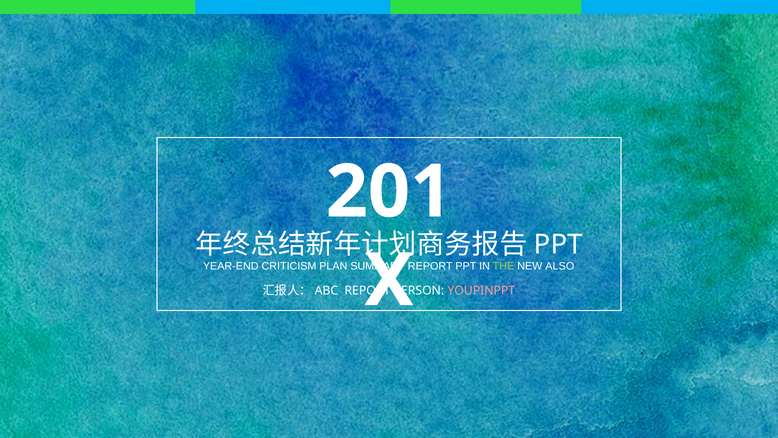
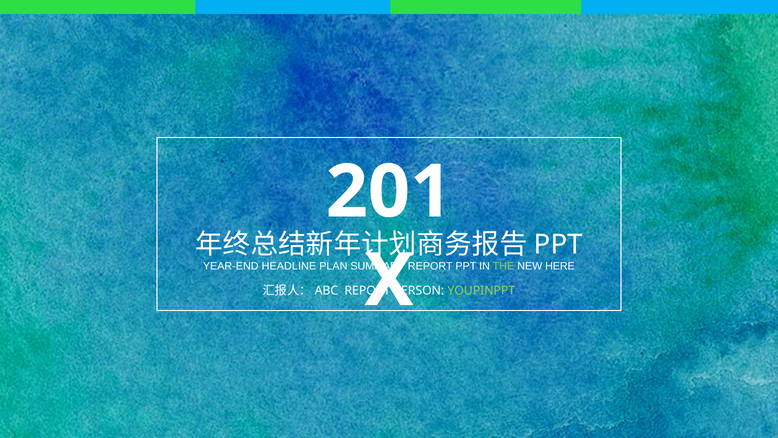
CRITICISM: CRITICISM -> HEADLINE
ALSO: ALSO -> HERE
YOUPINPPT colour: pink -> light green
